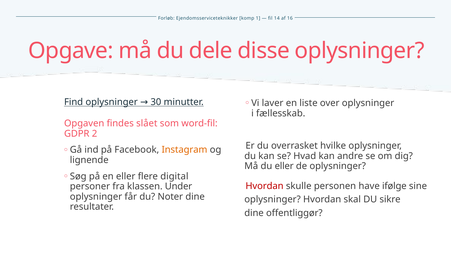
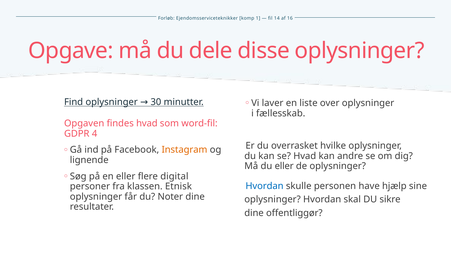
findes slået: slået -> hvad
2: 2 -> 4
Hvordan at (265, 186) colour: red -> blue
ifølge: ifølge -> hjælp
Under: Under -> Etnisk
